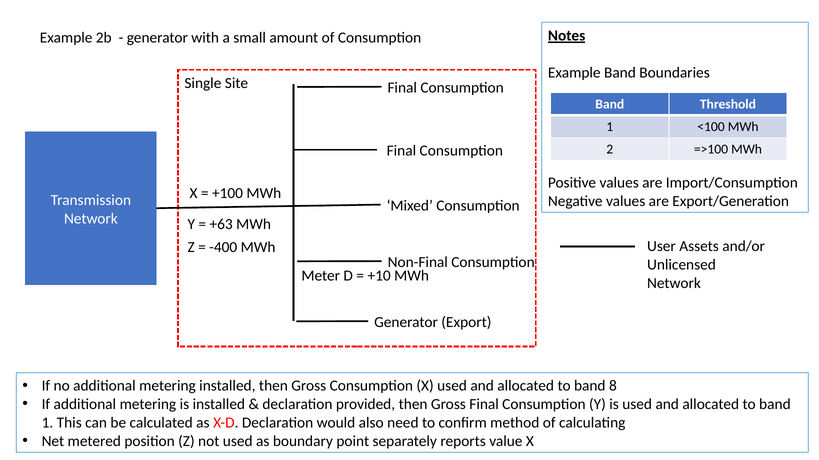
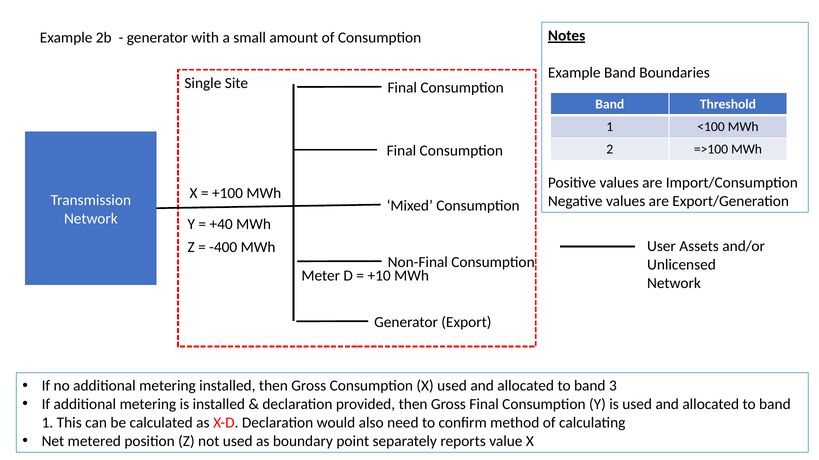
+63: +63 -> +40
8: 8 -> 3
